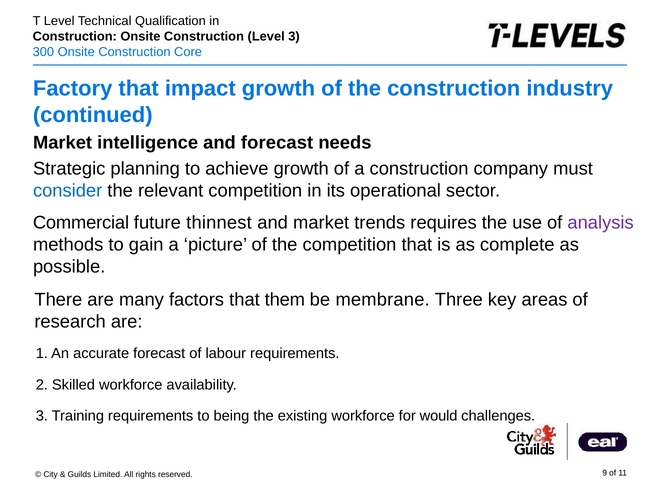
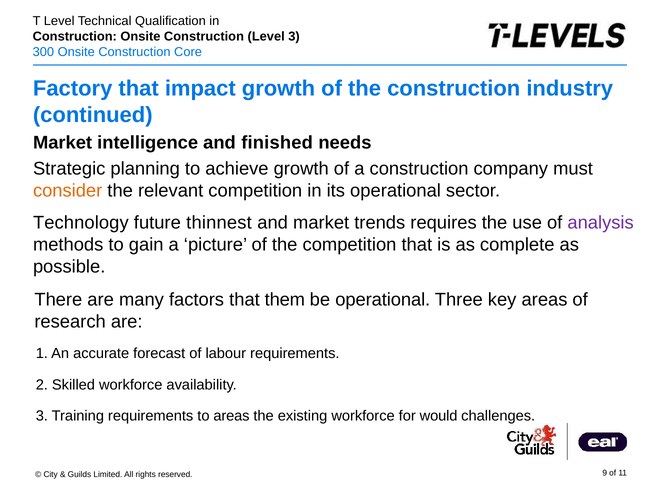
and forecast: forecast -> finished
consider colour: blue -> orange
Commercial: Commercial -> Technology
be membrane: membrane -> operational
to being: being -> areas
